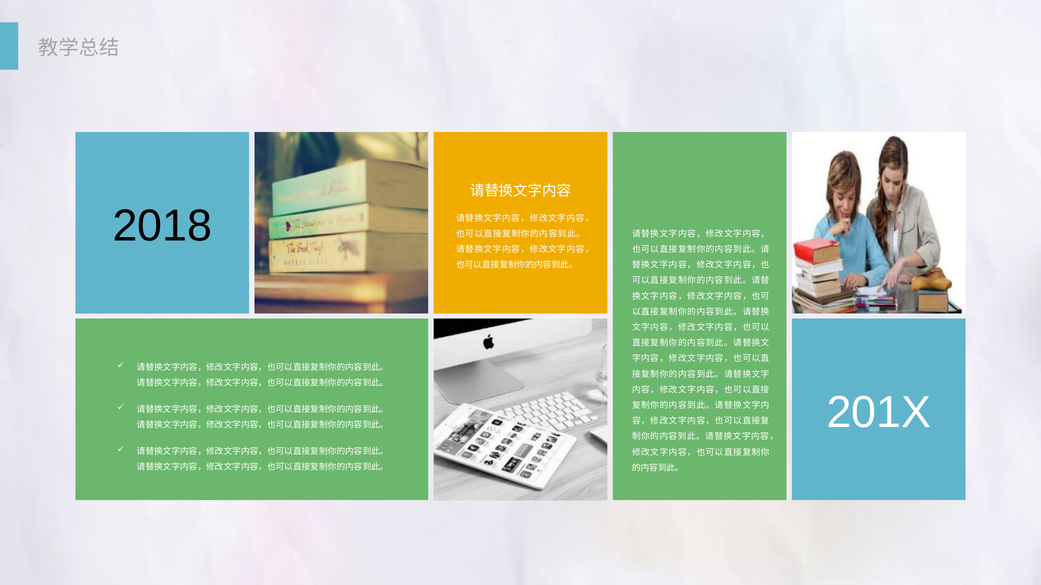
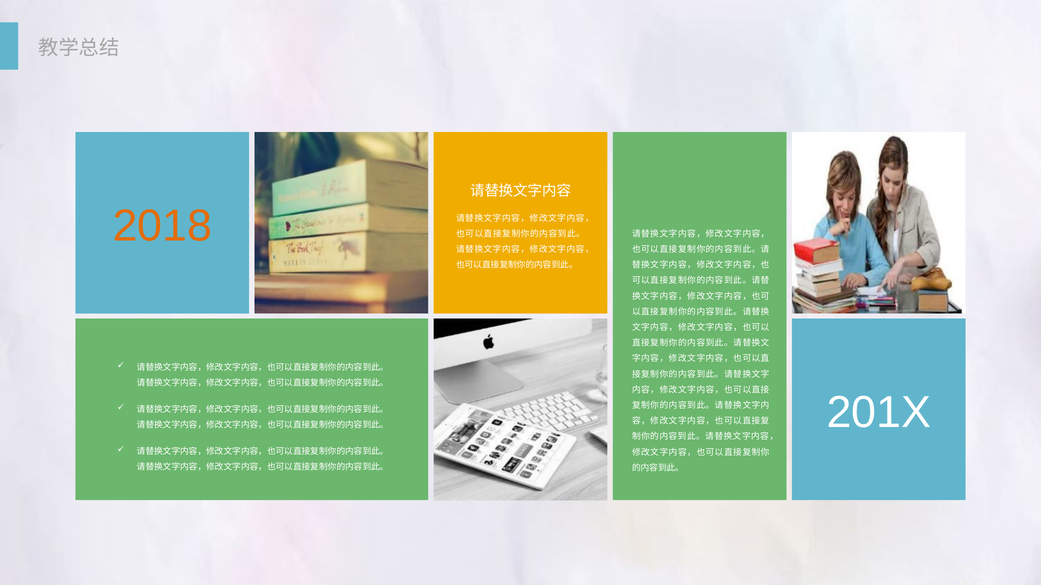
2018 colour: black -> orange
